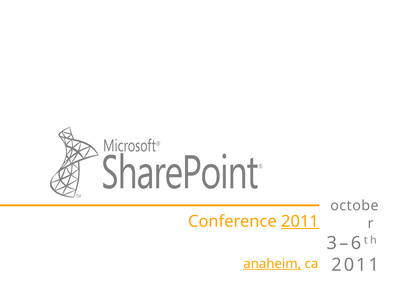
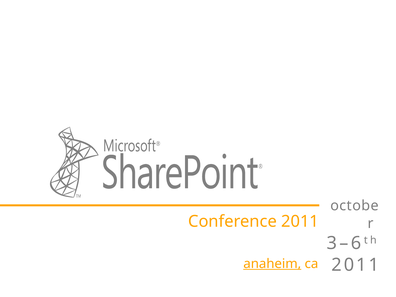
2011 at (300, 221) underline: present -> none
